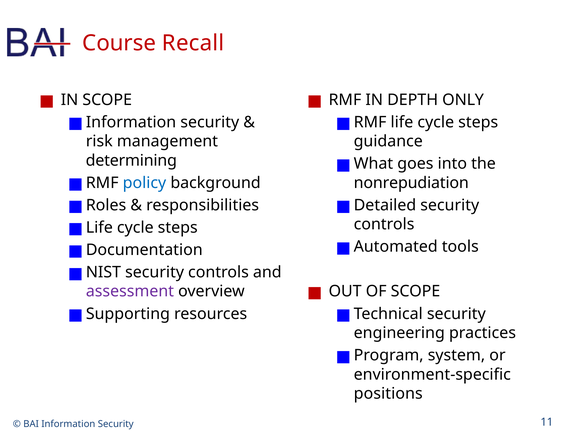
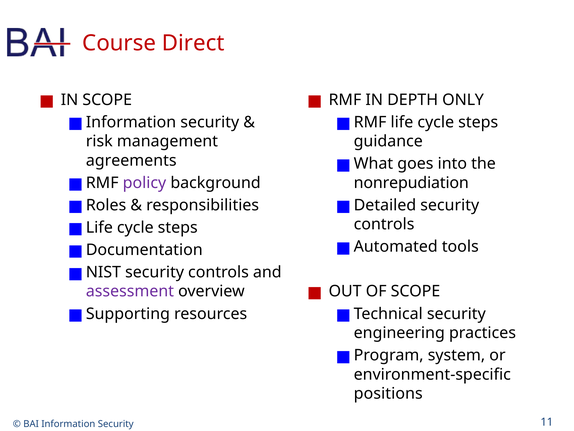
Recall: Recall -> Direct
determining: determining -> agreements
policy colour: blue -> purple
